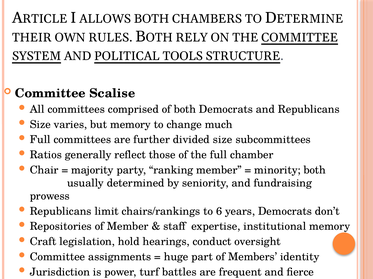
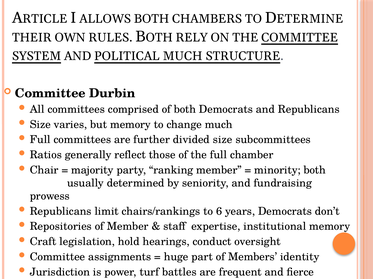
POLITICAL TOOLS: TOOLS -> MUCH
Scalise: Scalise -> Durbin
